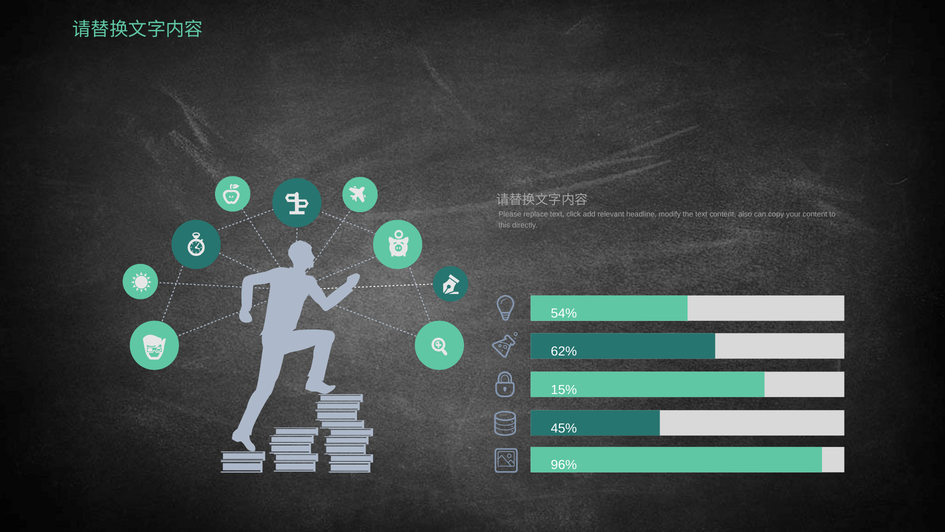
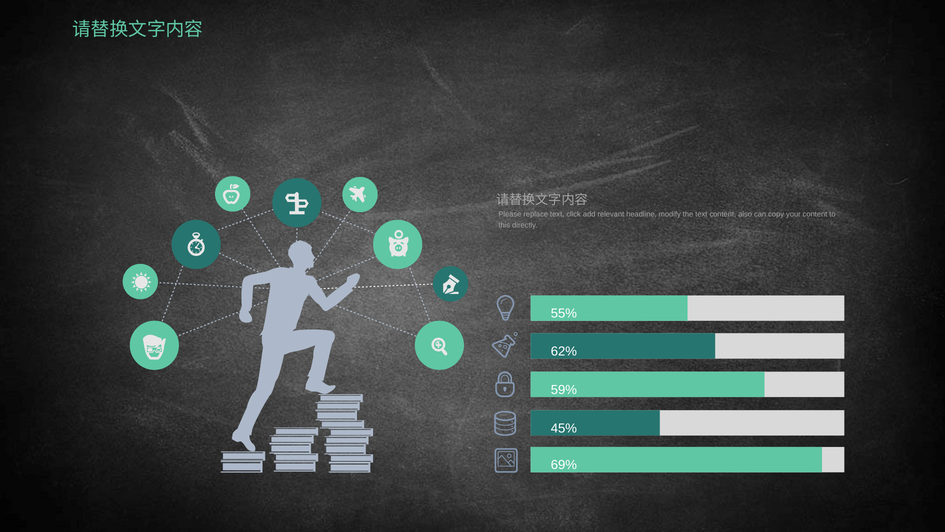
54%: 54% -> 55%
15%: 15% -> 59%
96%: 96% -> 69%
